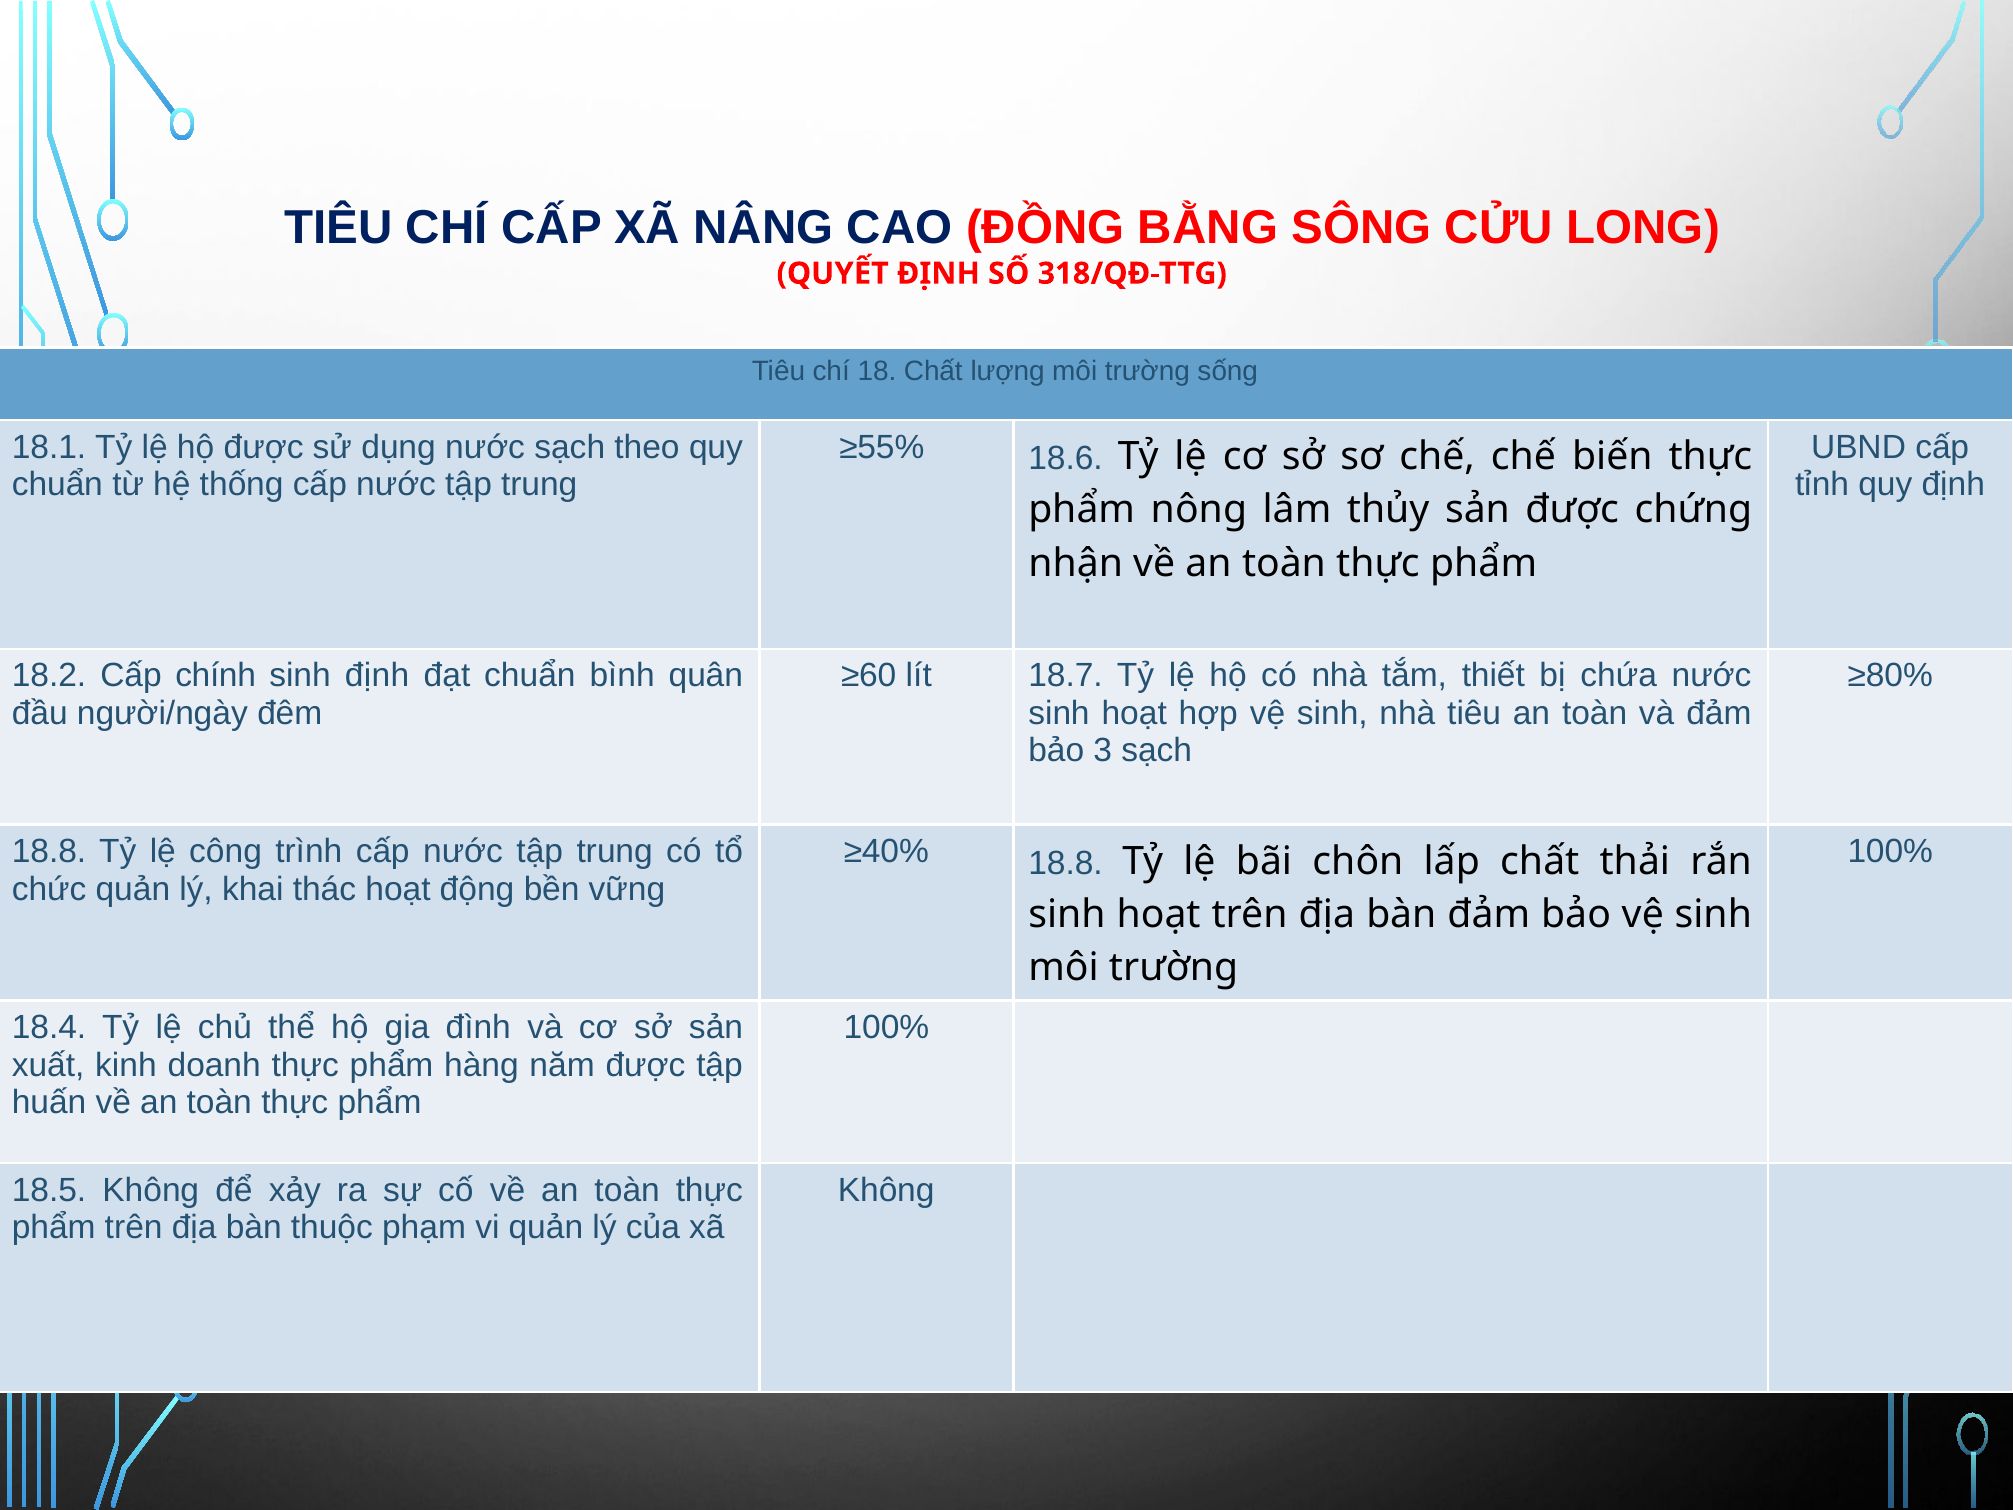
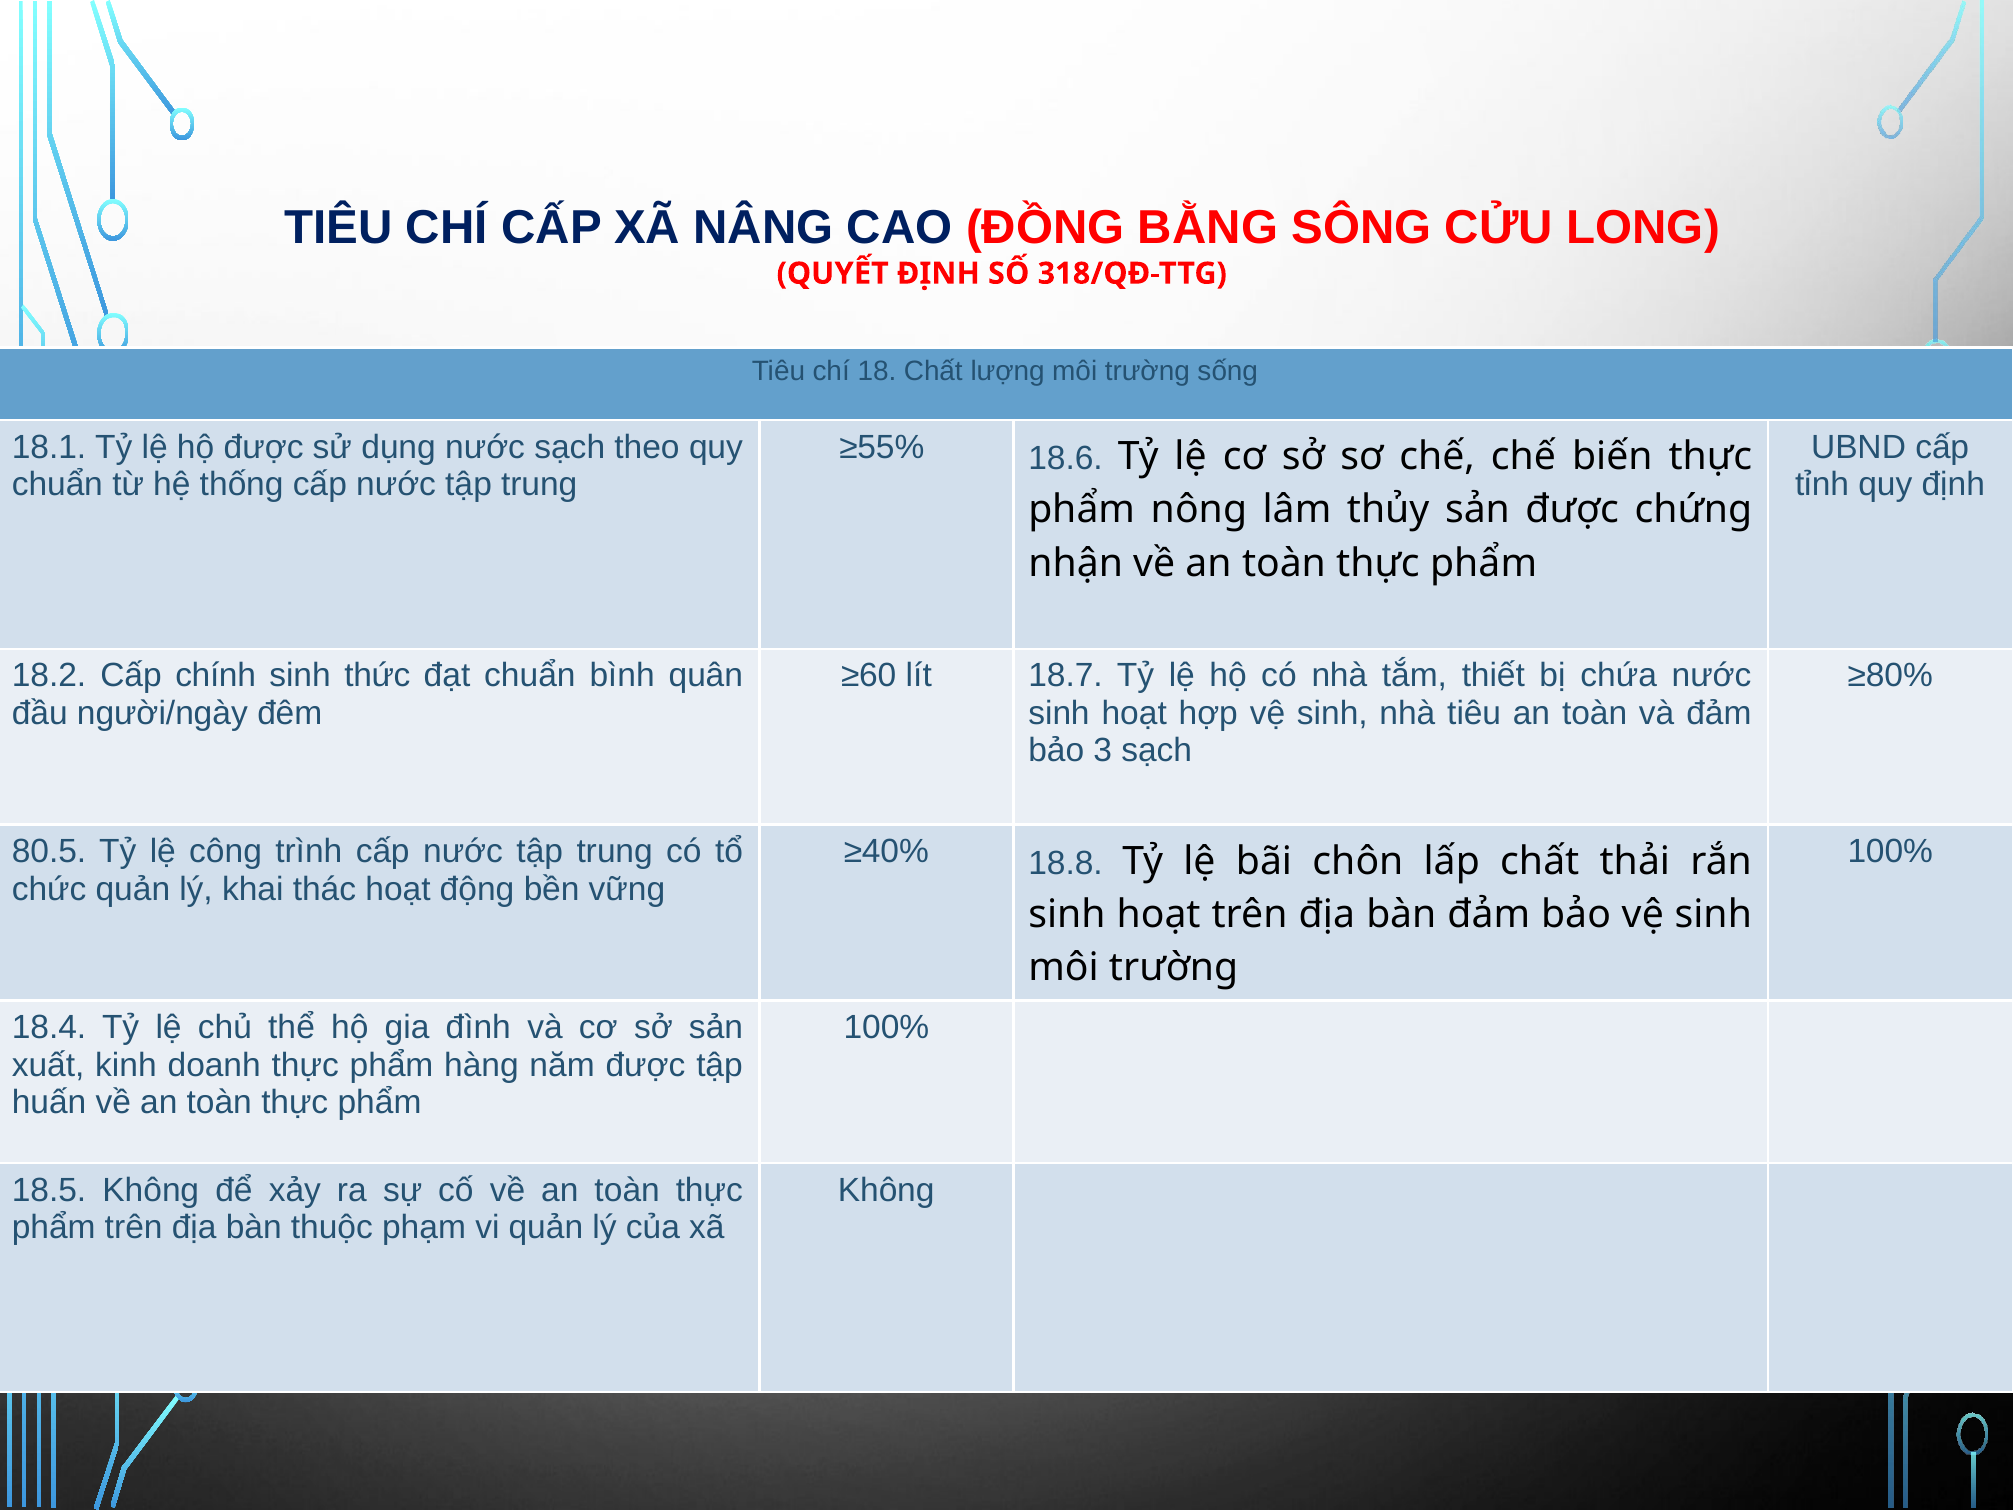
sinh định: định -> thức
18.8 at (49, 851): 18.8 -> 80.5
